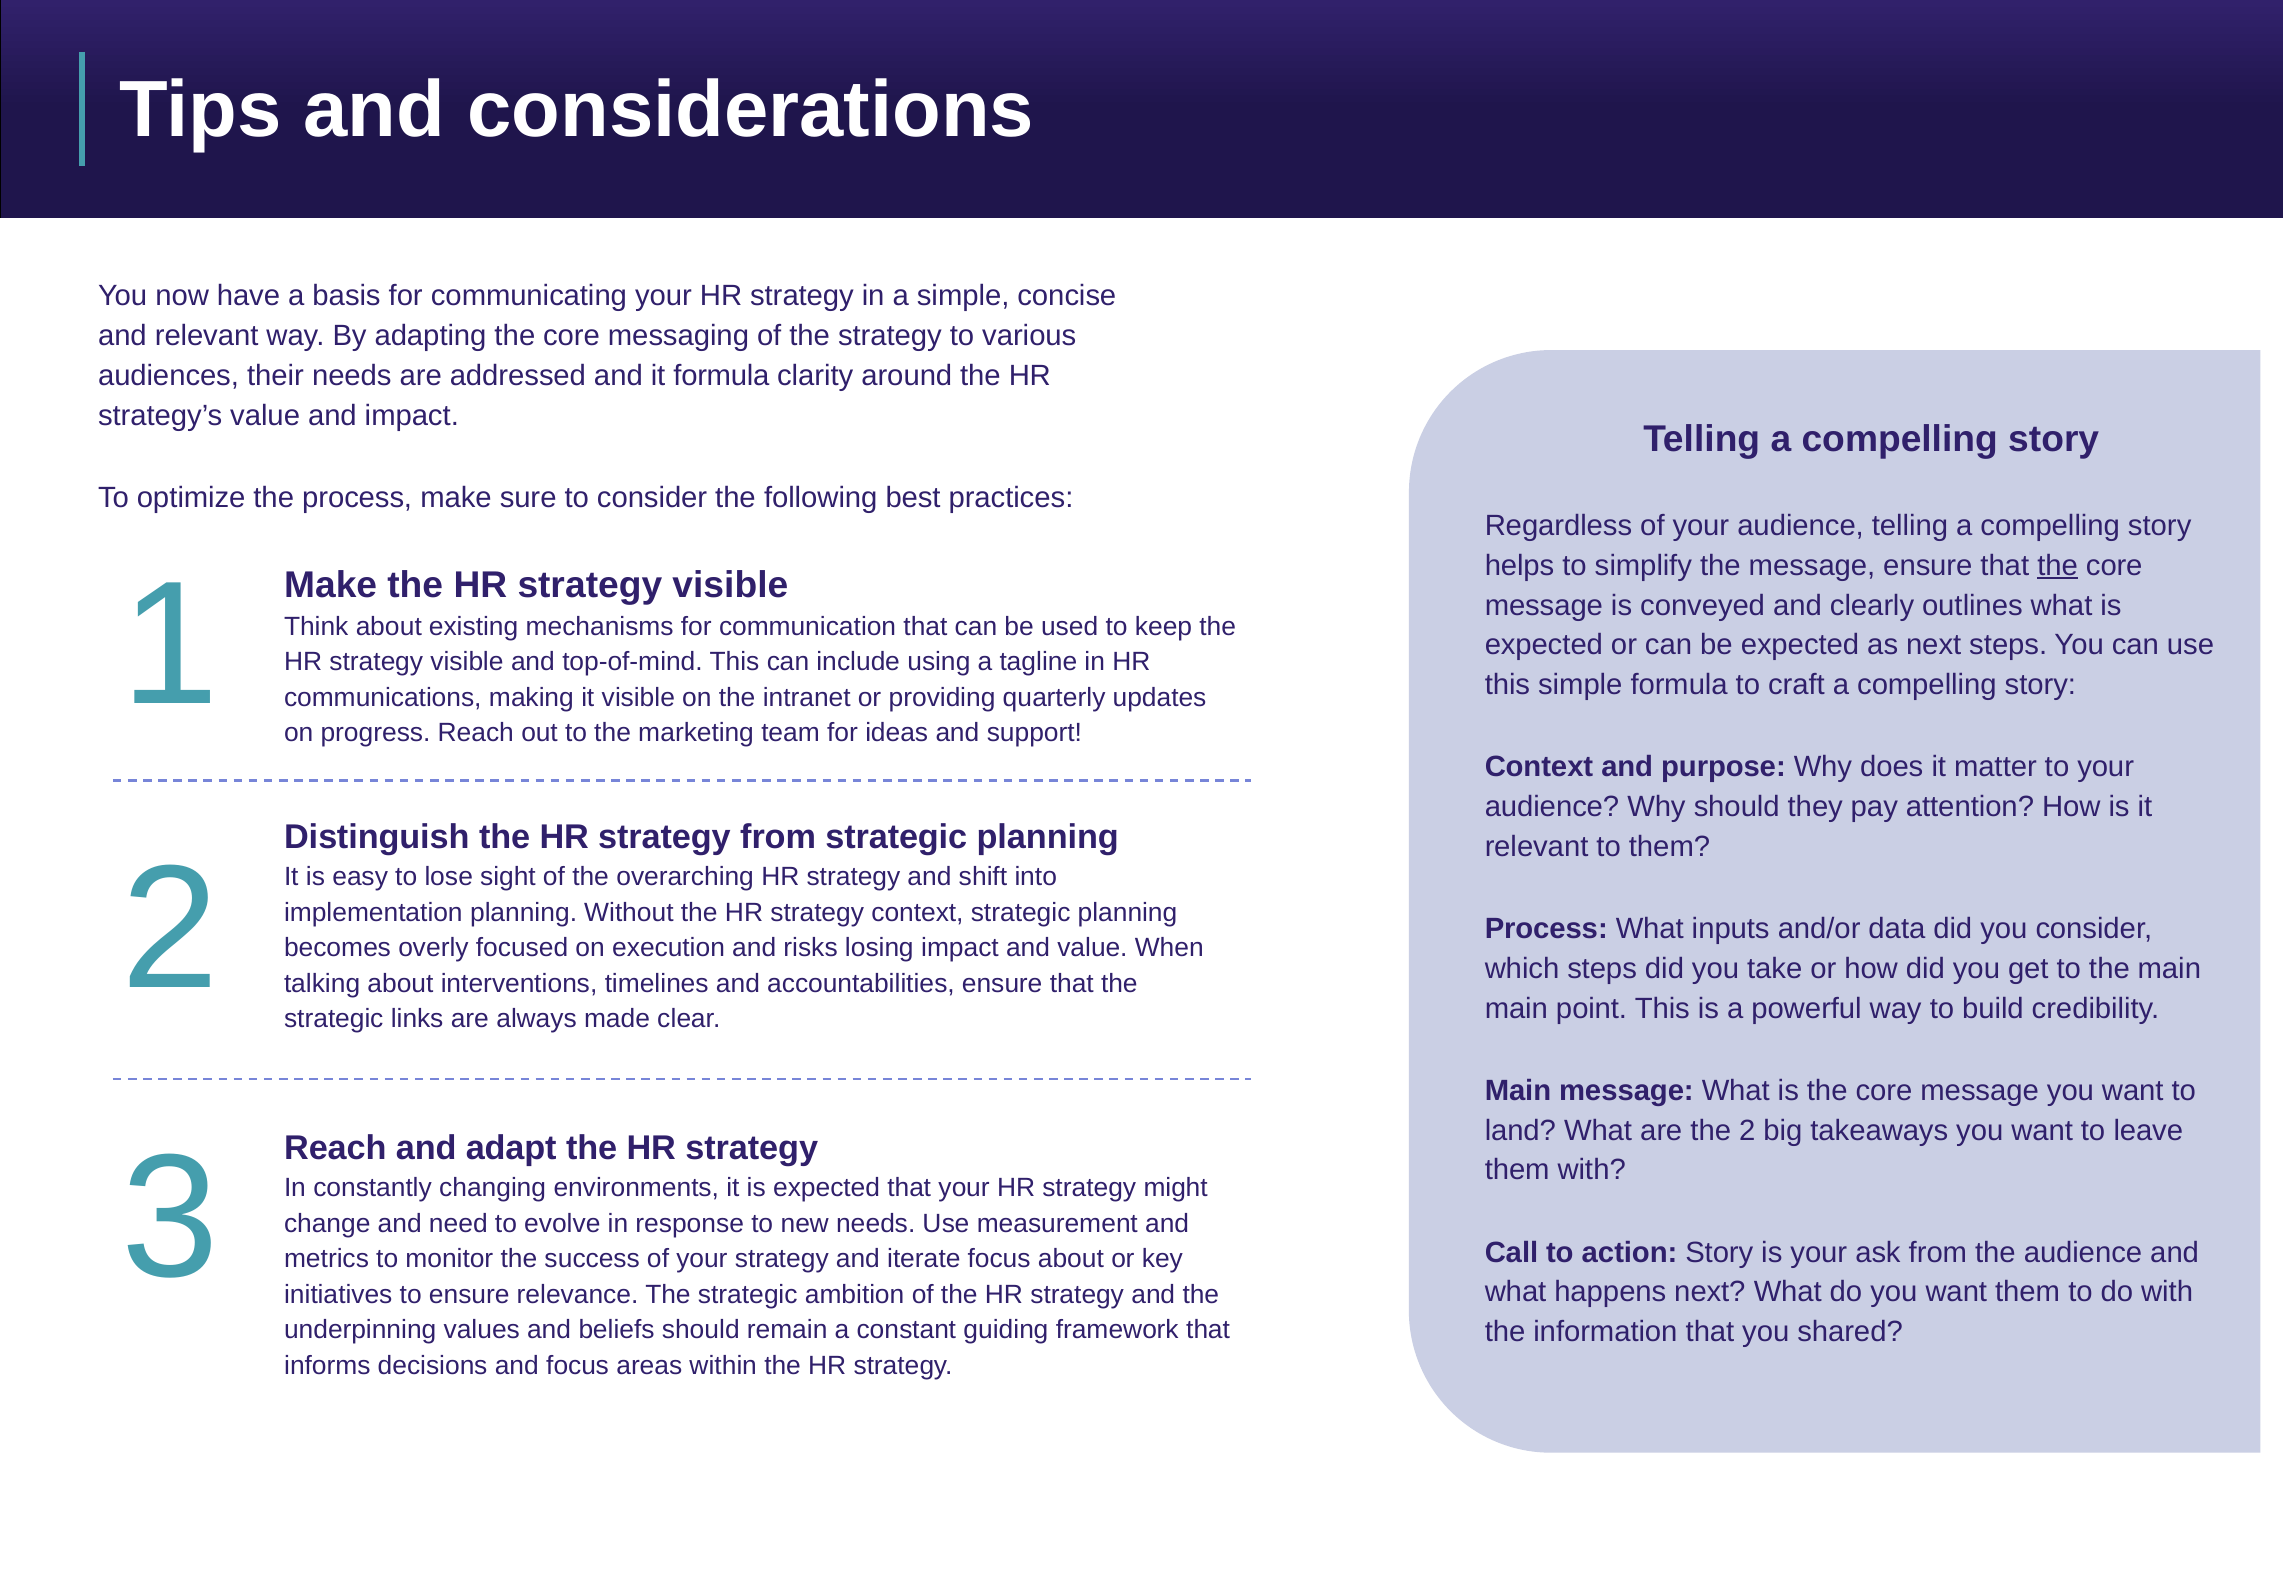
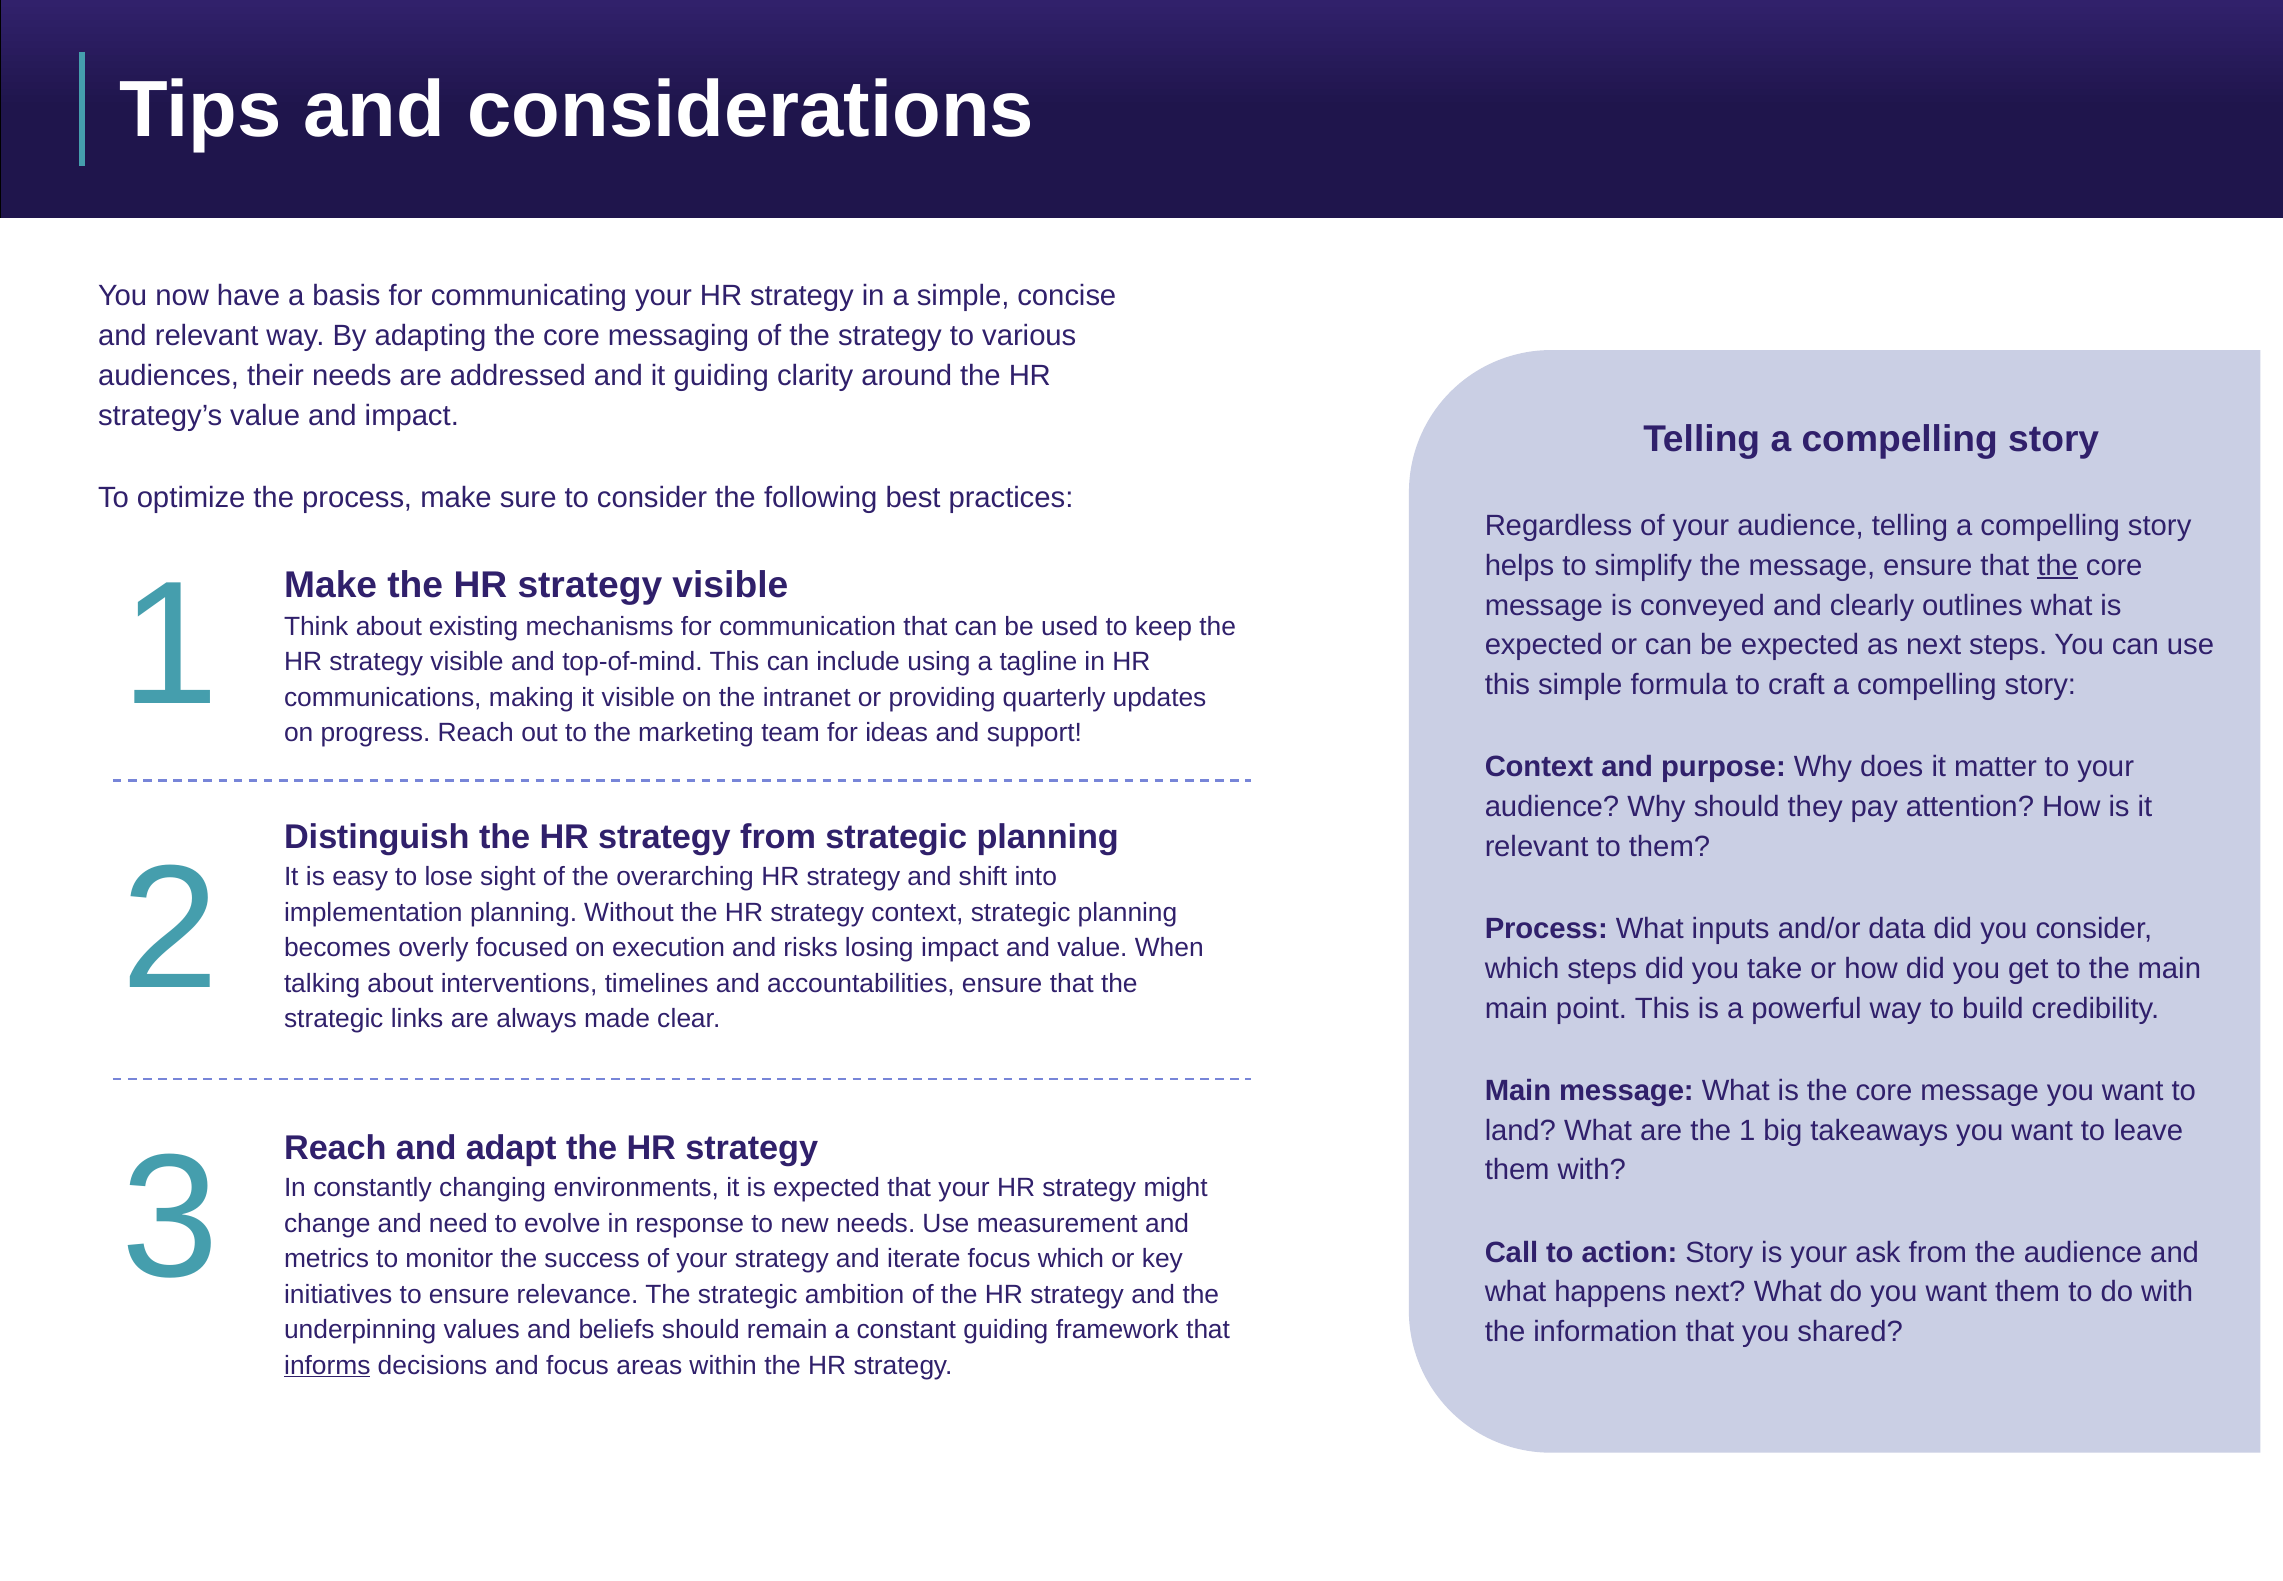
it formula: formula -> guiding
the 2: 2 -> 1
focus about: about -> which
informs underline: none -> present
